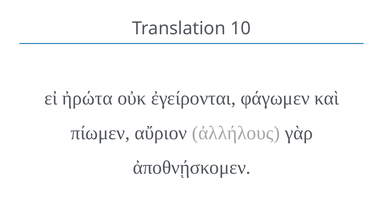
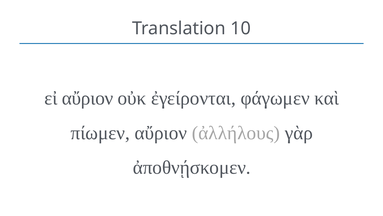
εἰ ἠρώτα: ἠρώτα -> αὔριον
